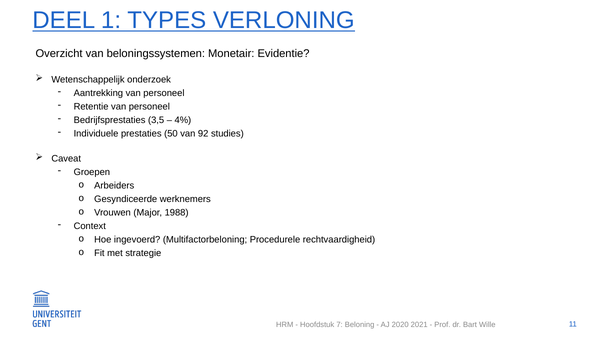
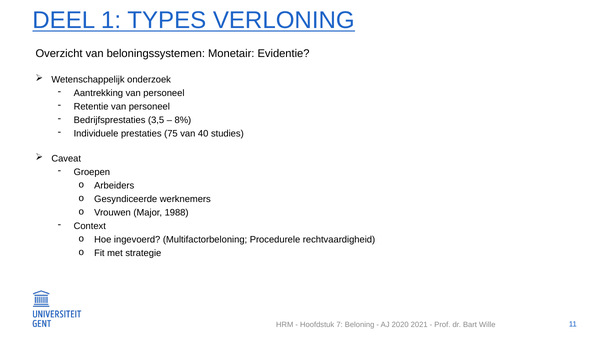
4%: 4% -> 8%
50: 50 -> 75
92: 92 -> 40
